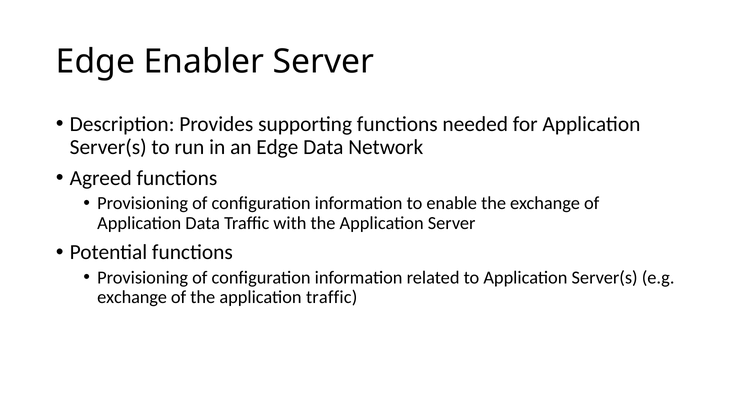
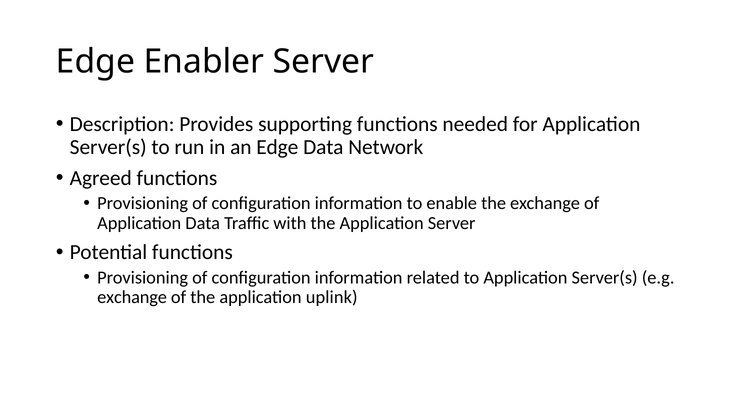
application traffic: traffic -> uplink
